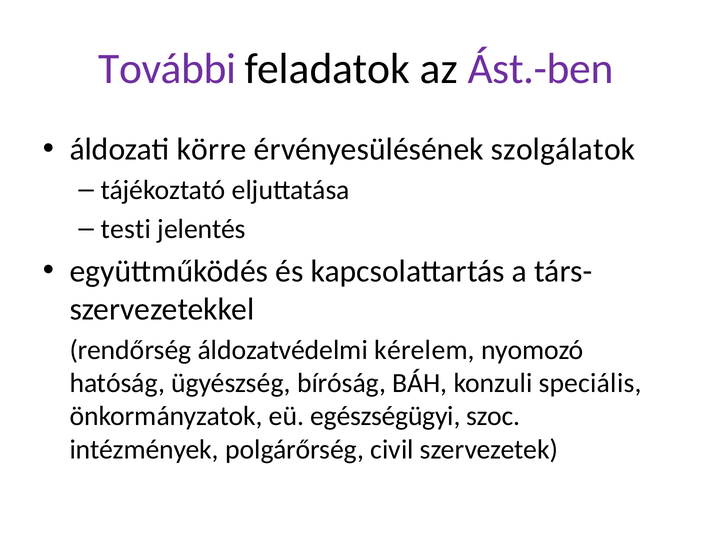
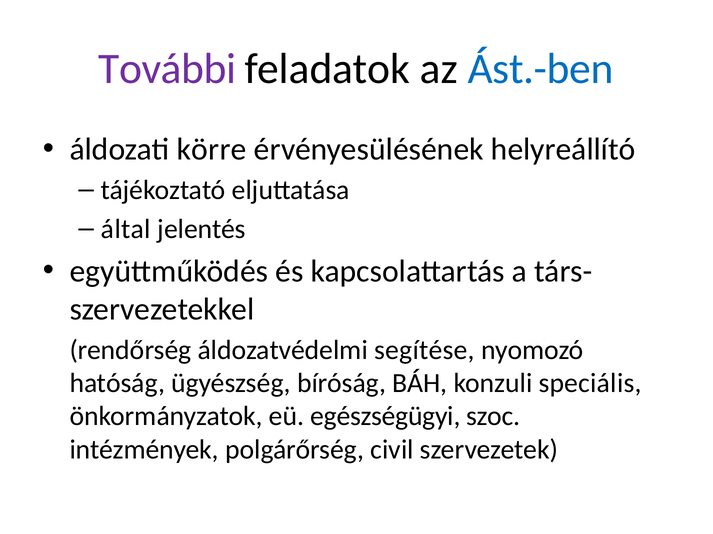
Ást.-ben colour: purple -> blue
szolgálatok: szolgálatok -> helyreállító
testi: testi -> által
kérelem: kérelem -> segítése
